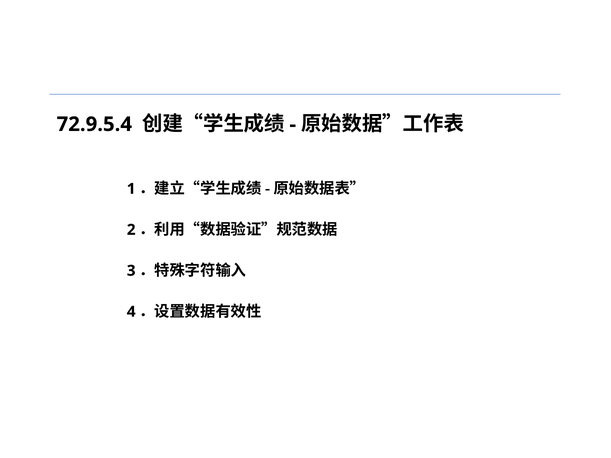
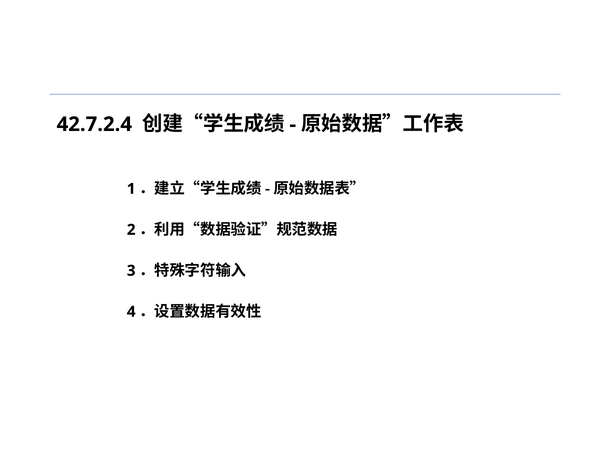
72.9.5.4: 72.9.5.4 -> 42.7.2.4
